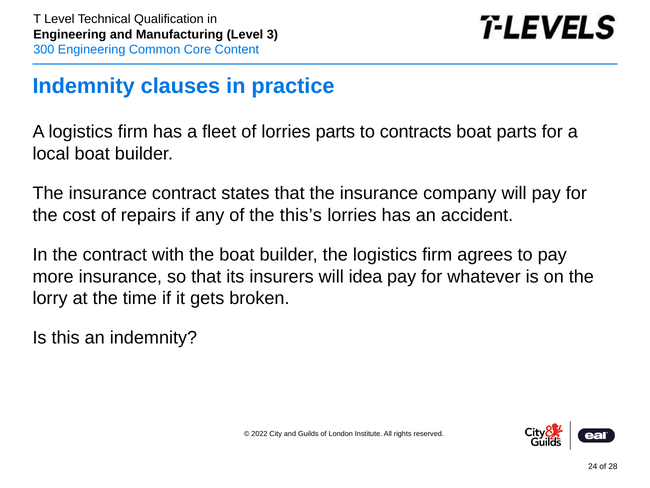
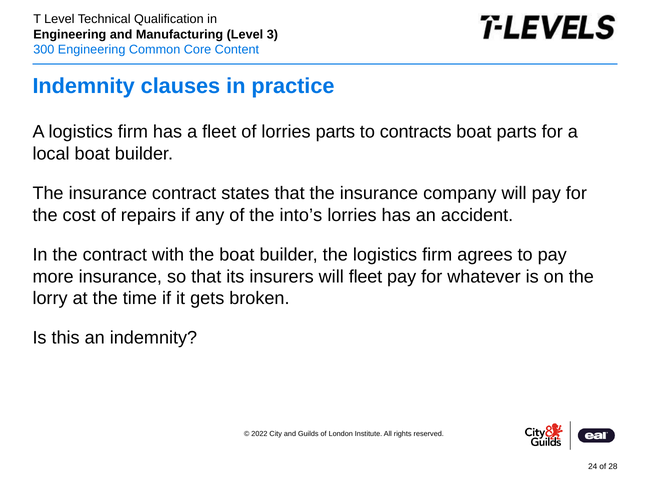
this’s: this’s -> into’s
will idea: idea -> fleet
